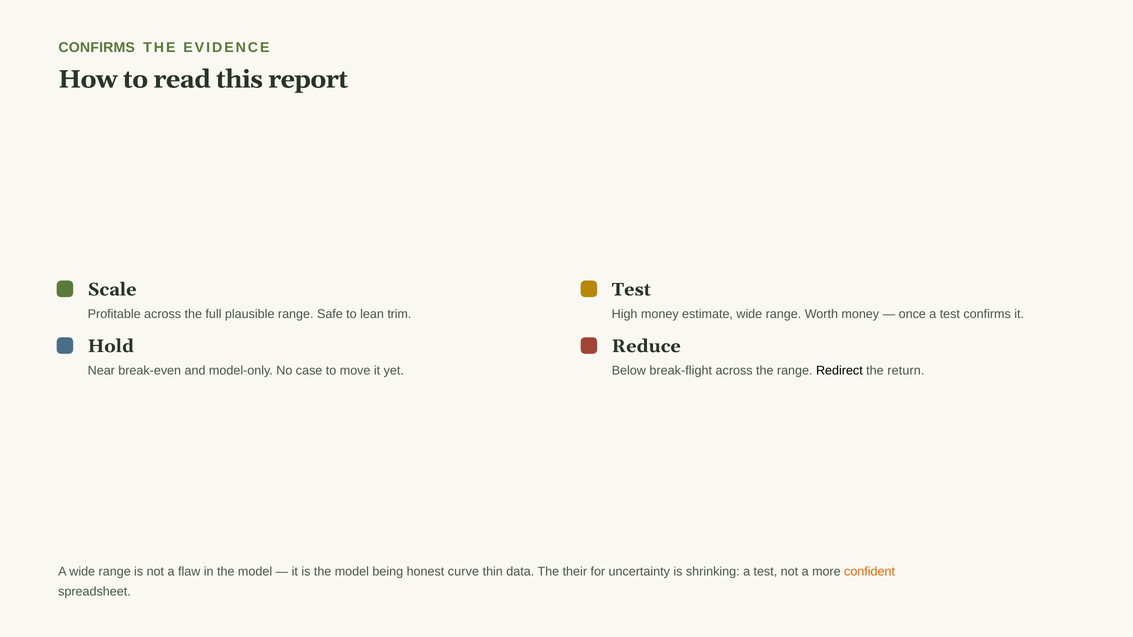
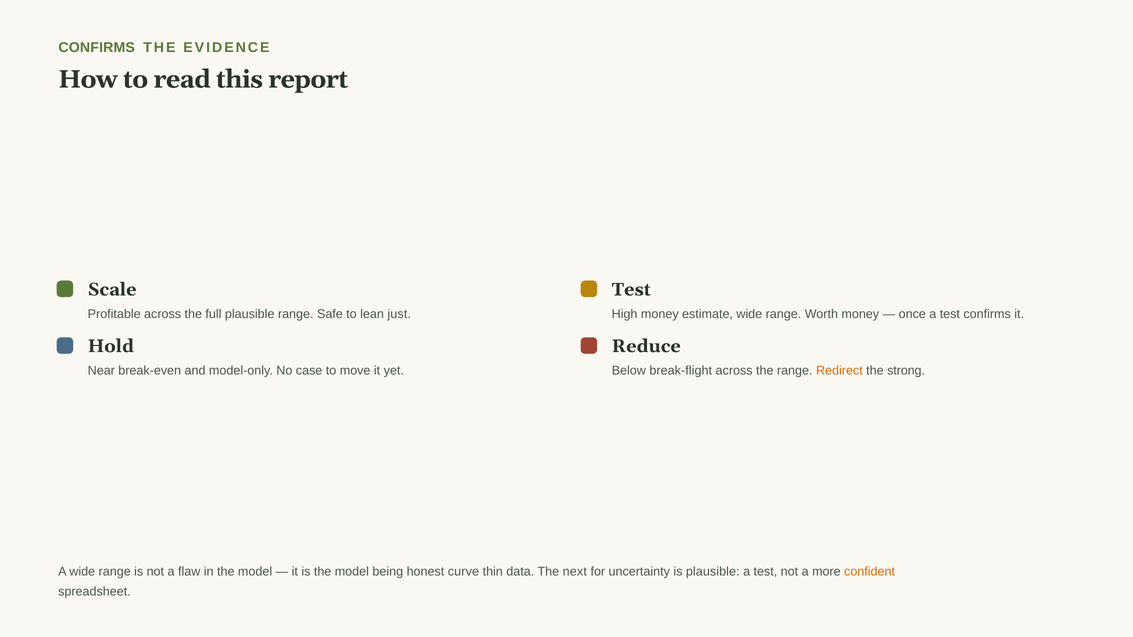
trim: trim -> just
Redirect colour: black -> orange
return: return -> strong
their: their -> next
is shrinking: shrinking -> plausible
